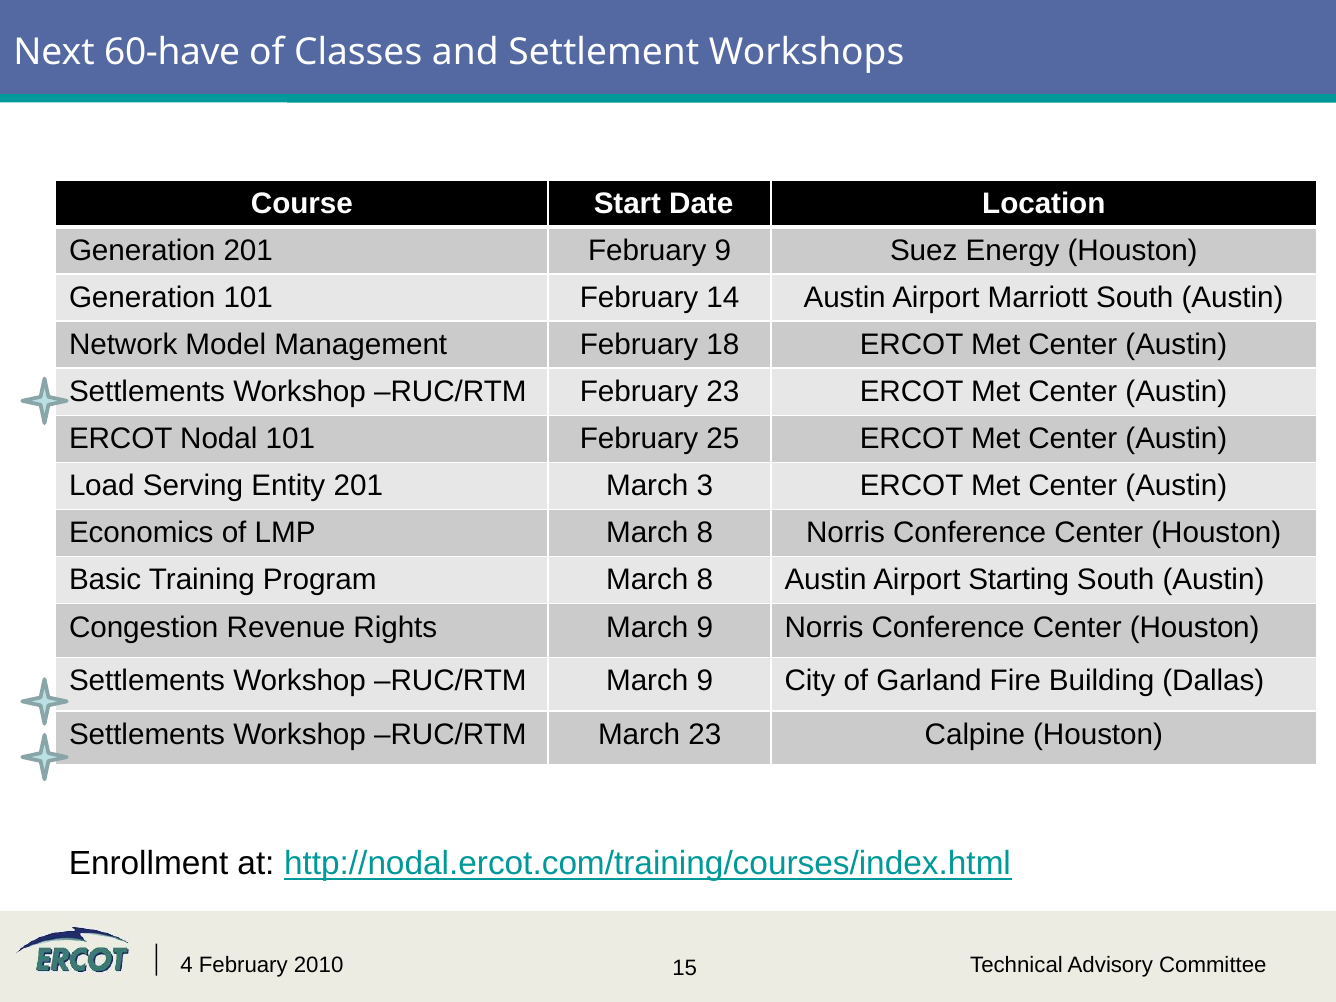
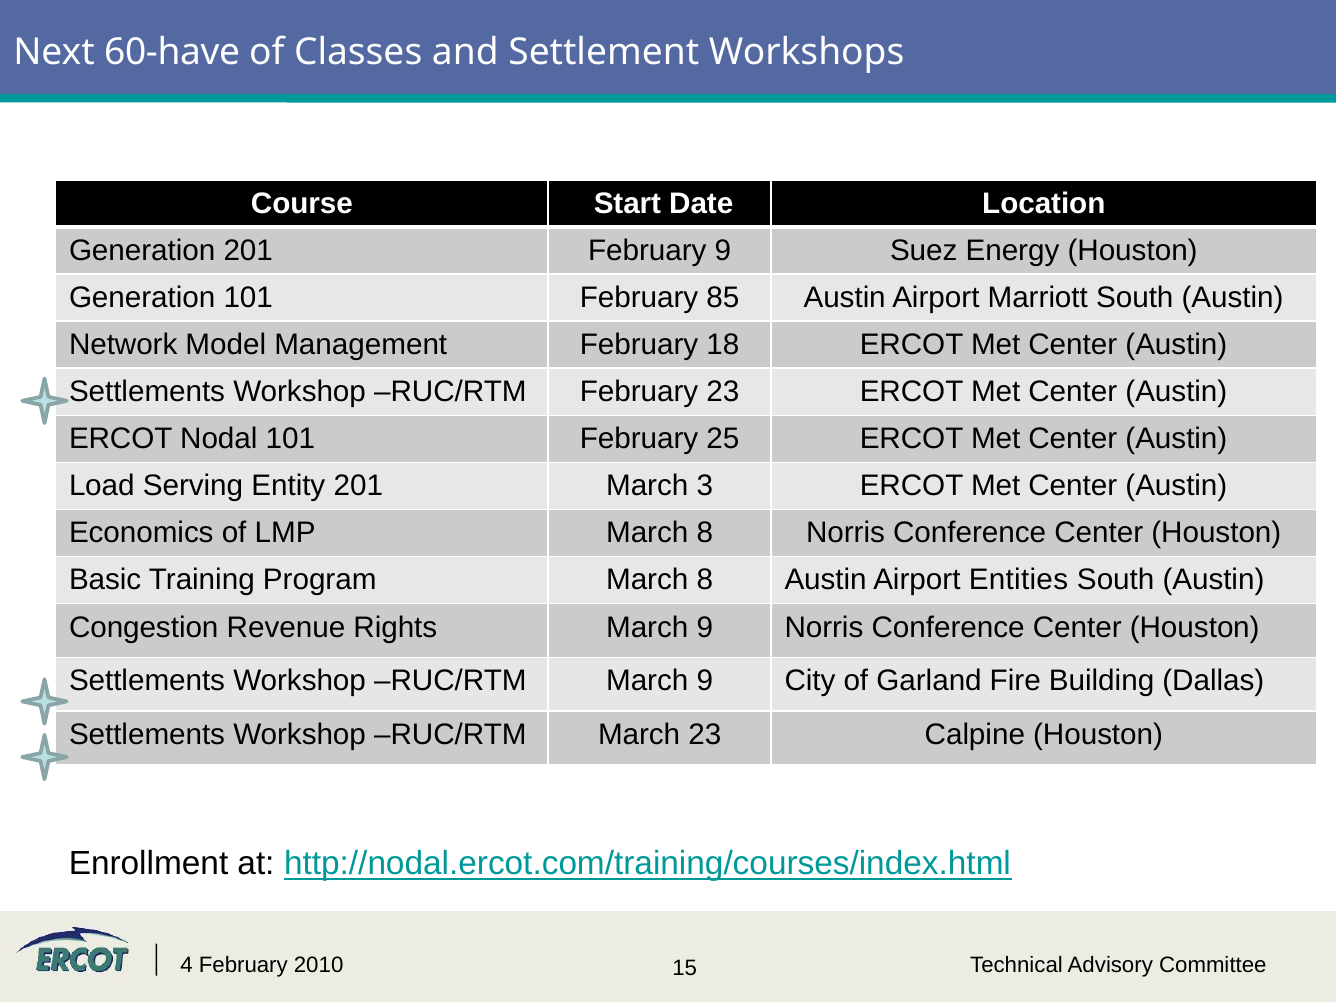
14: 14 -> 85
Starting: Starting -> Entities
